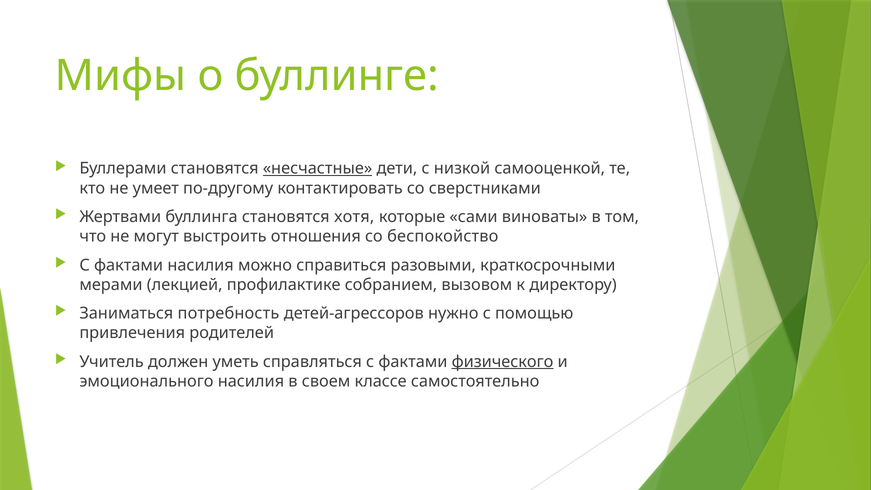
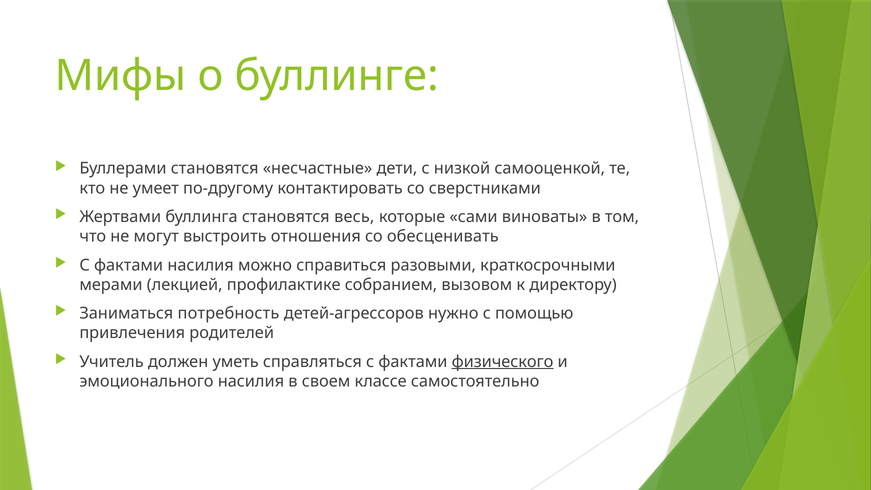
несчастные underline: present -> none
хотя: хотя -> весь
беспокойство: беспокойство -> обесценивать
